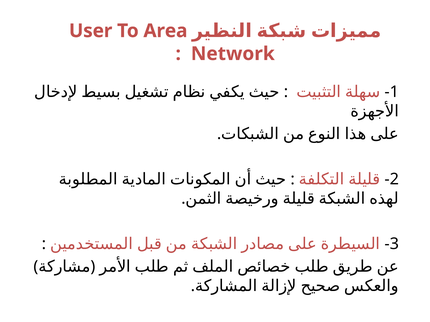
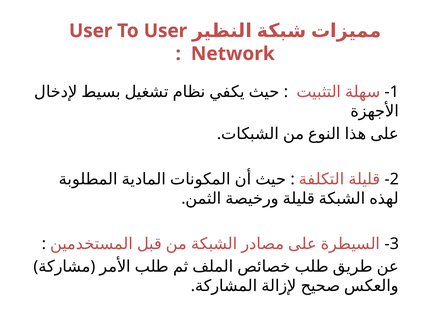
To Area: Area -> User
